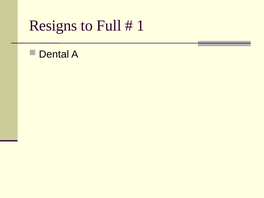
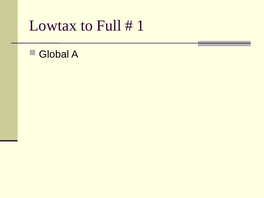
Resigns: Resigns -> Lowtax
Dental: Dental -> Global
